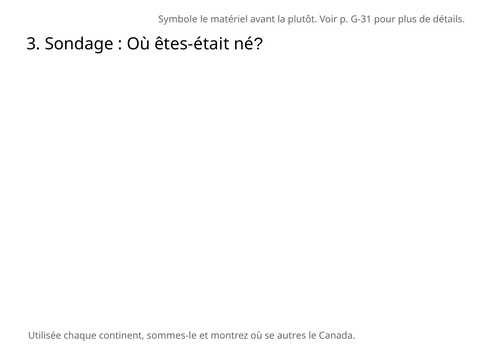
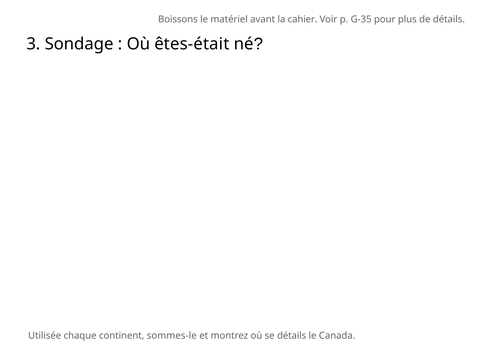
Symbole: Symbole -> Boissons
plutôt: plutôt -> cahier
G-31: G-31 -> G-35
se autres: autres -> détails
